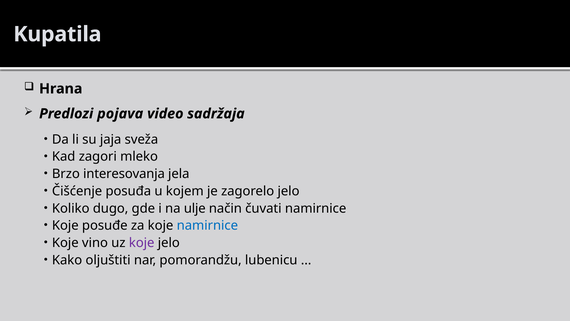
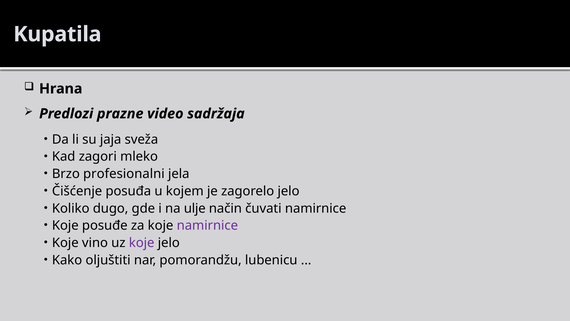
pojava: pojava -> prazne
interesovanja: interesovanja -> profesionalni
namirnice at (207, 225) colour: blue -> purple
